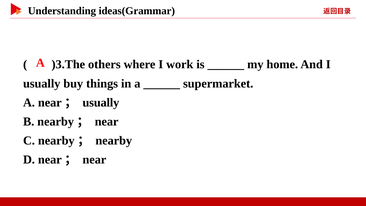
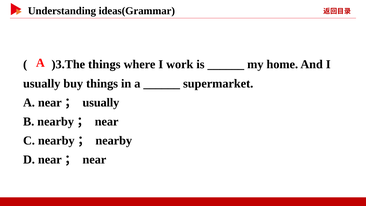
)3.The others: others -> things
